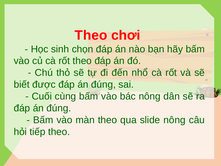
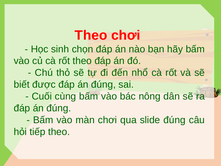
màn theo: theo -> chơi
slide nông: nông -> đúng
